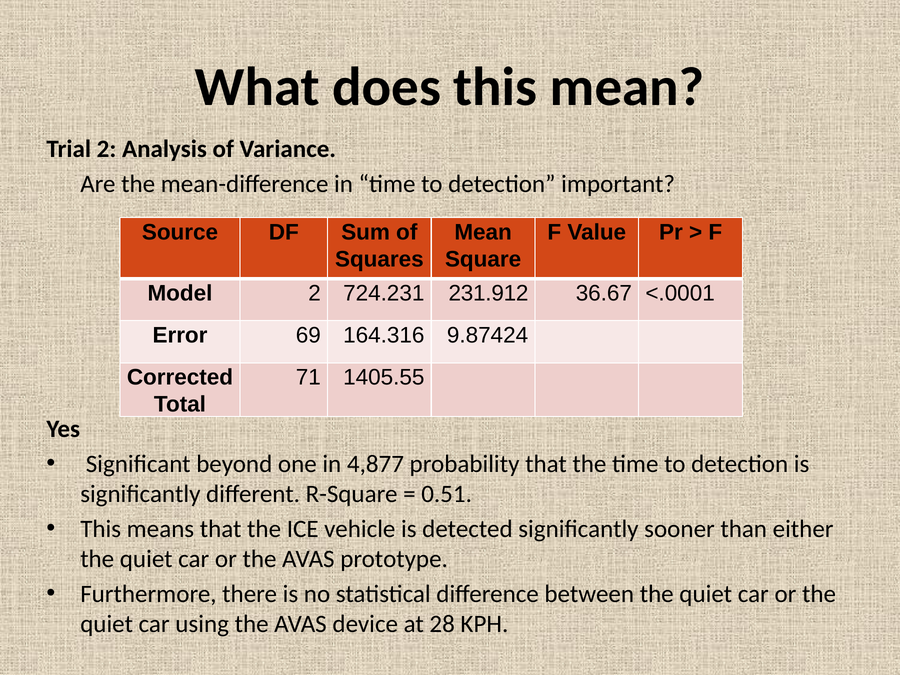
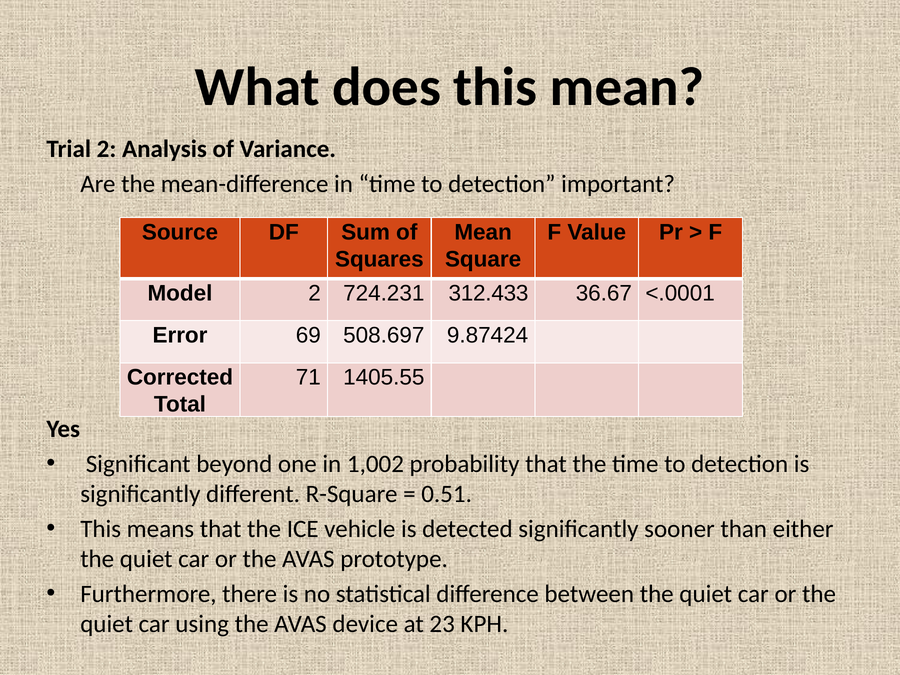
231.912: 231.912 -> 312.433
164.316: 164.316 -> 508.697
4,877: 4,877 -> 1,002
28: 28 -> 23
